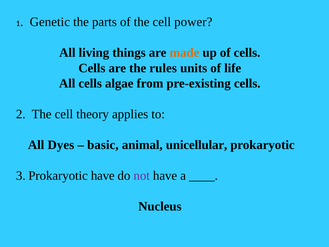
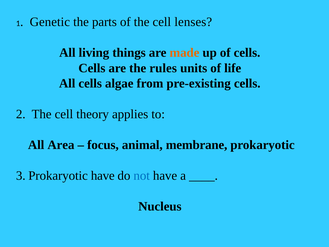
power: power -> lenses
Dyes: Dyes -> Area
basic: basic -> focus
unicellular: unicellular -> membrane
not colour: purple -> blue
